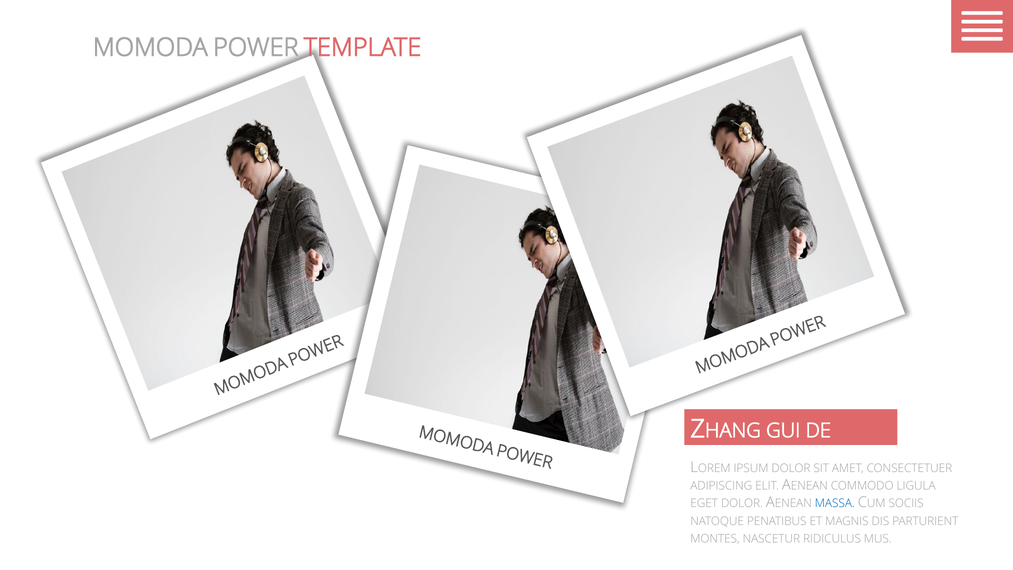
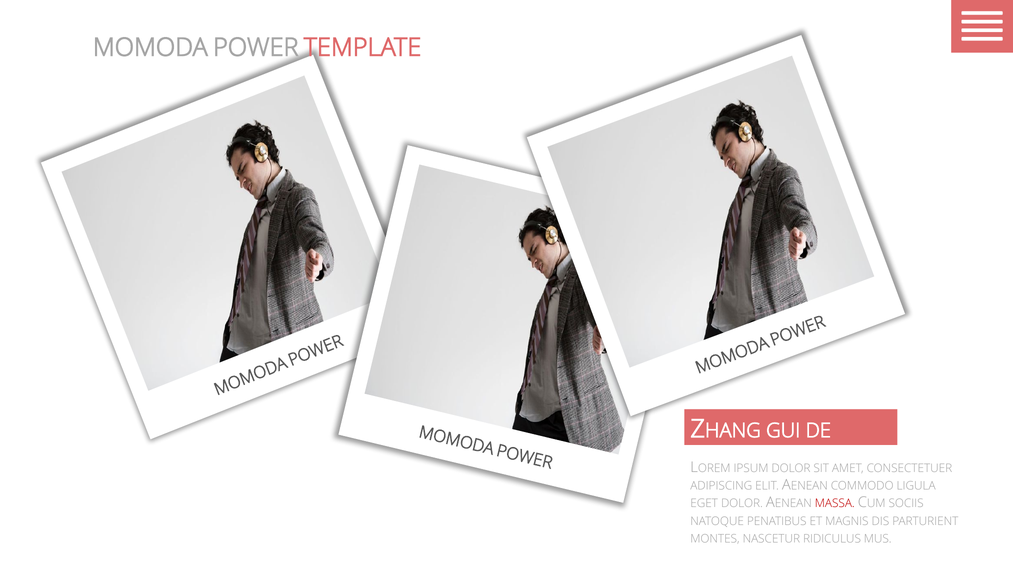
MASSA colour: blue -> red
